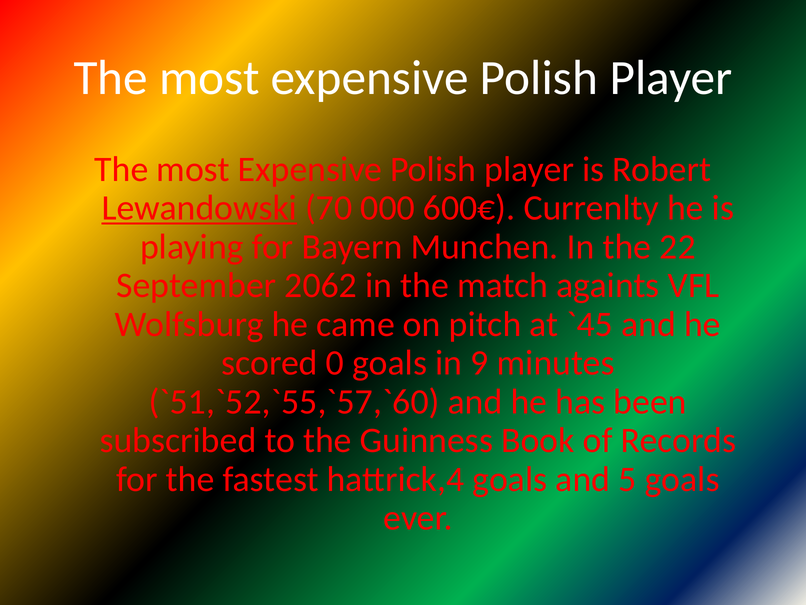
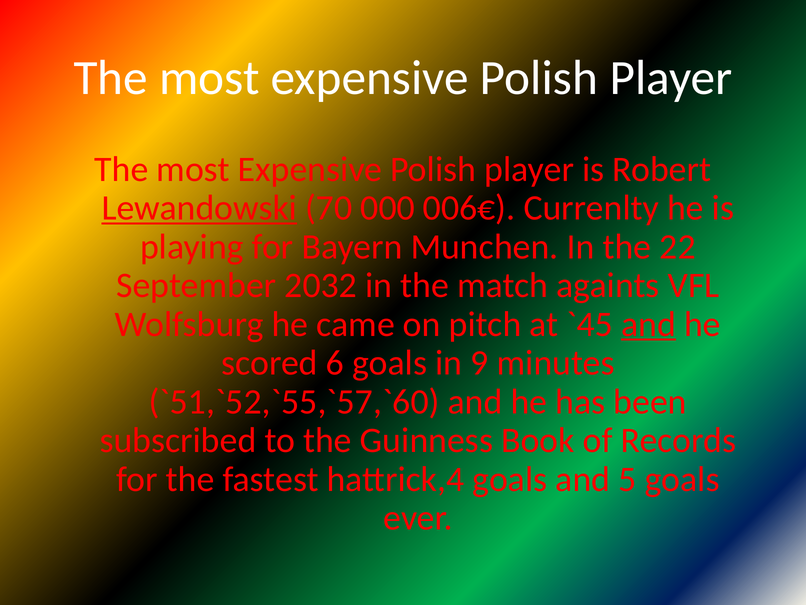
600€: 600€ -> 006€
2062: 2062 -> 2032
and at (649, 324) underline: none -> present
0: 0 -> 6
